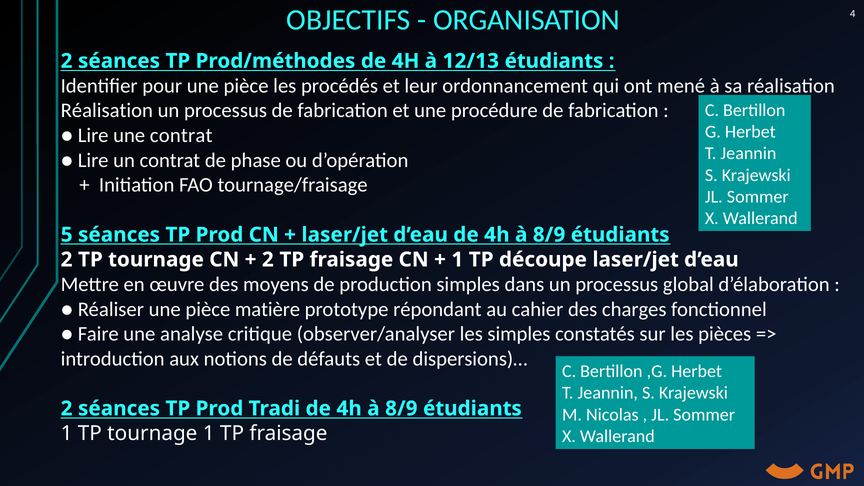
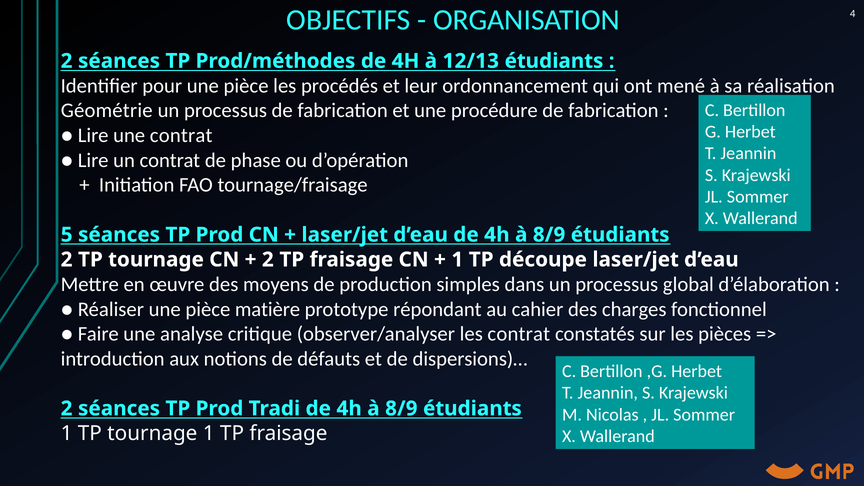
Réalisation at (107, 111): Réalisation -> Géométrie
les simples: simples -> contrat
